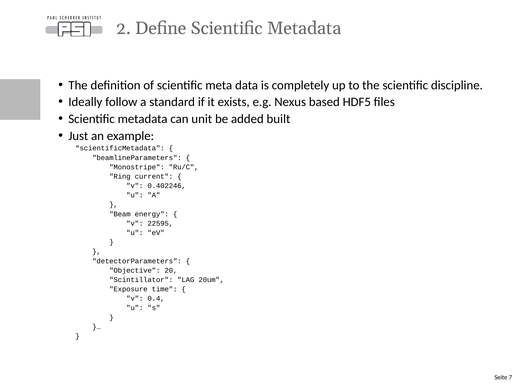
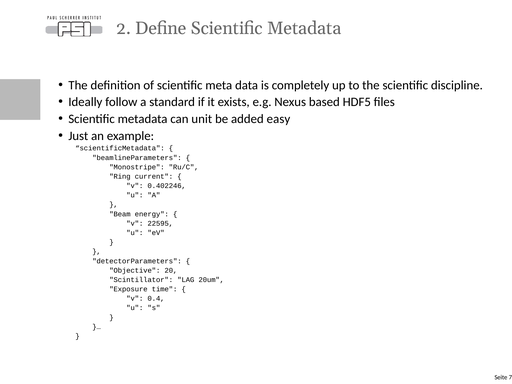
built: built -> easy
